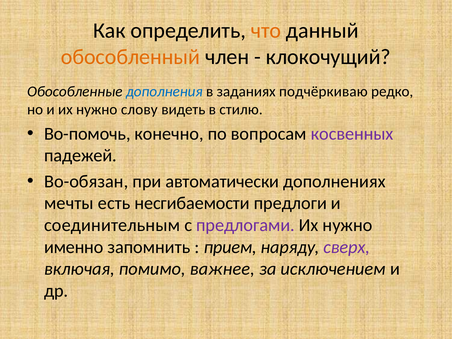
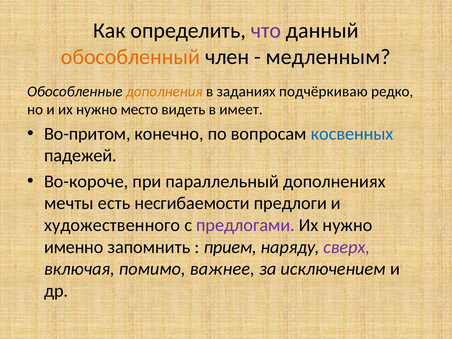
что colour: orange -> purple
клокочущий: клокочущий -> медленным
дополнения colour: blue -> orange
слову: слову -> место
стилю: стилю -> имеет
Во-помочь: Во-помочь -> Во-притом
косвенных colour: purple -> blue
Во-обязан: Во-обязан -> Во-короче
автоматически: автоматически -> параллельный
соединительным: соединительным -> художественного
